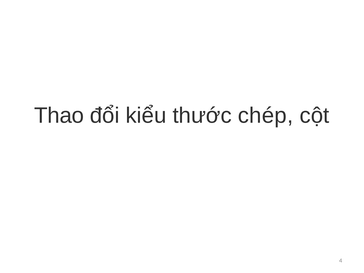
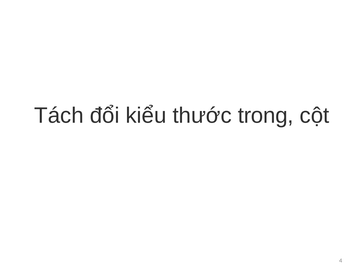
Thao: Thao -> Tách
chép: chép -> trong
